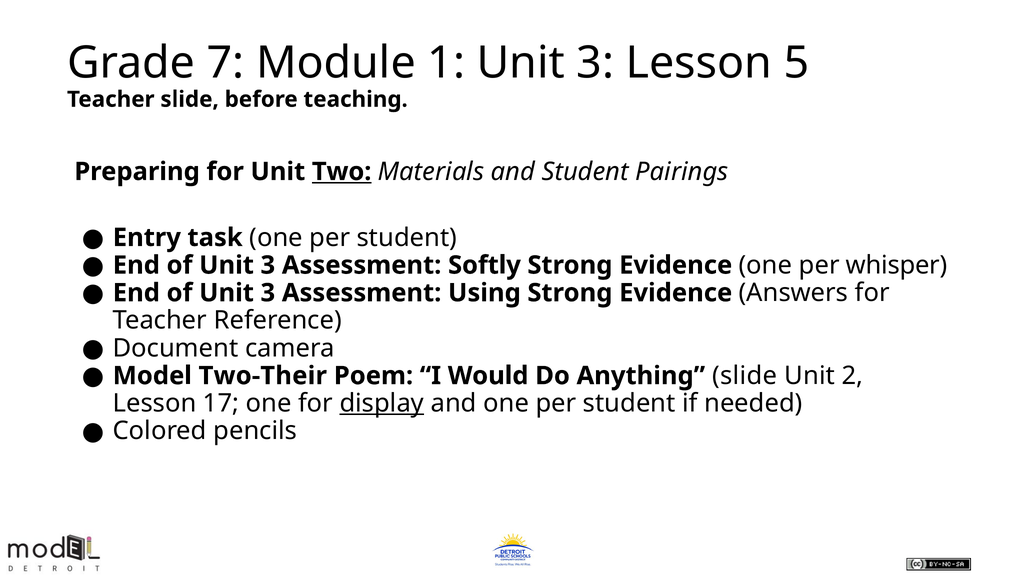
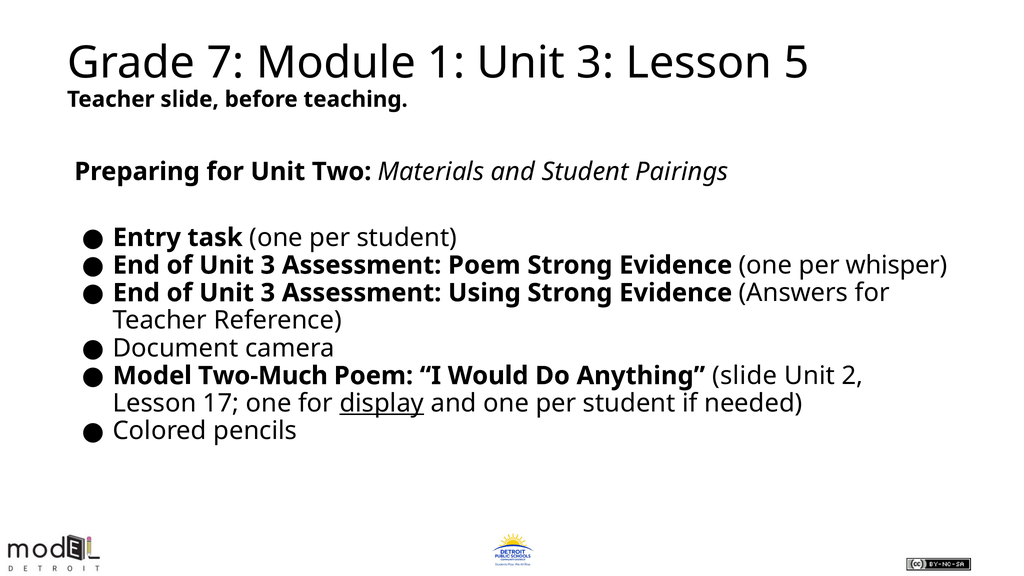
Two underline: present -> none
Assessment Softly: Softly -> Poem
Two-Their: Two-Their -> Two-Much
